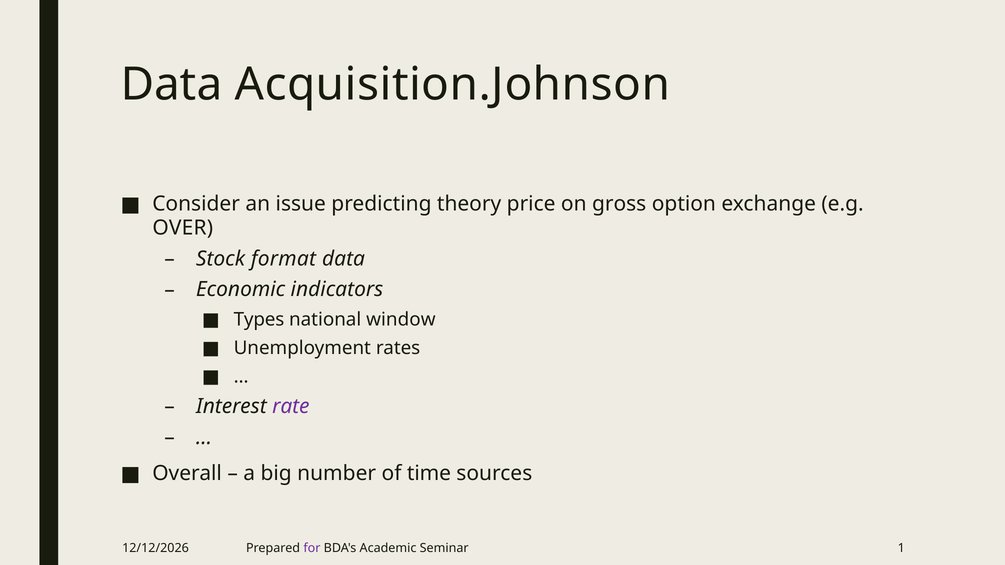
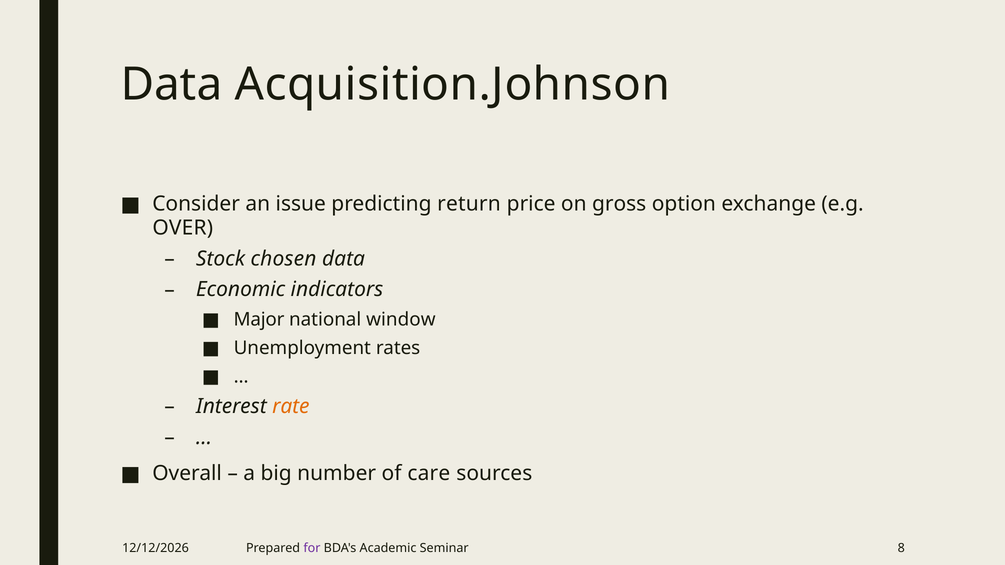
theory: theory -> return
format: format -> chosen
Types: Types -> Major
rate colour: purple -> orange
time: time -> care
1: 1 -> 8
